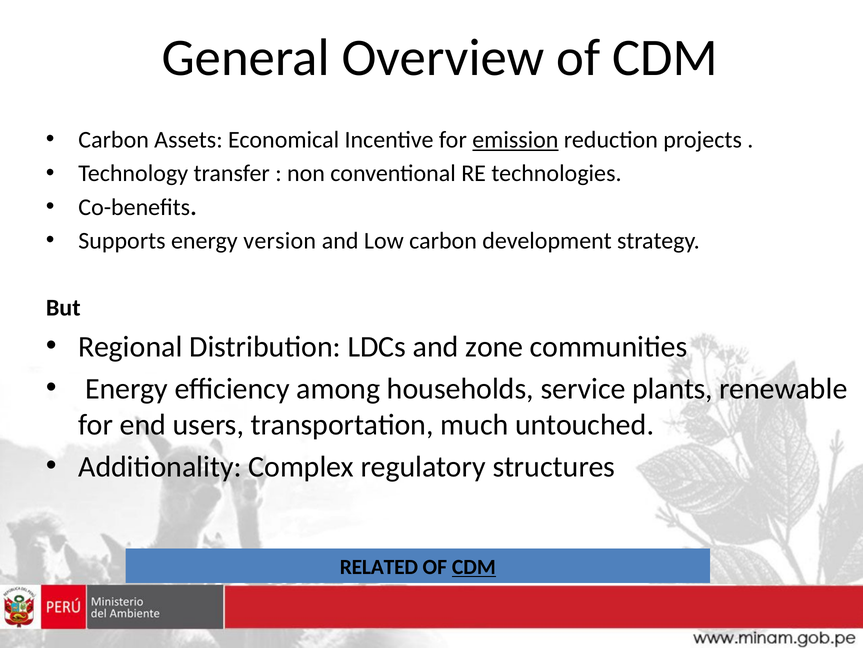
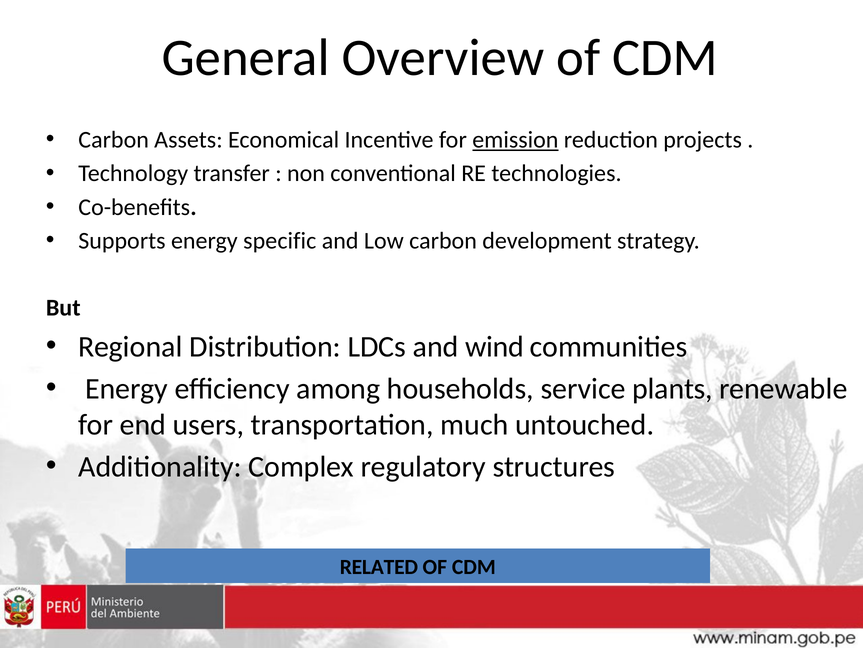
version: version -> specific
zone: zone -> wind
CDM at (474, 567) underline: present -> none
